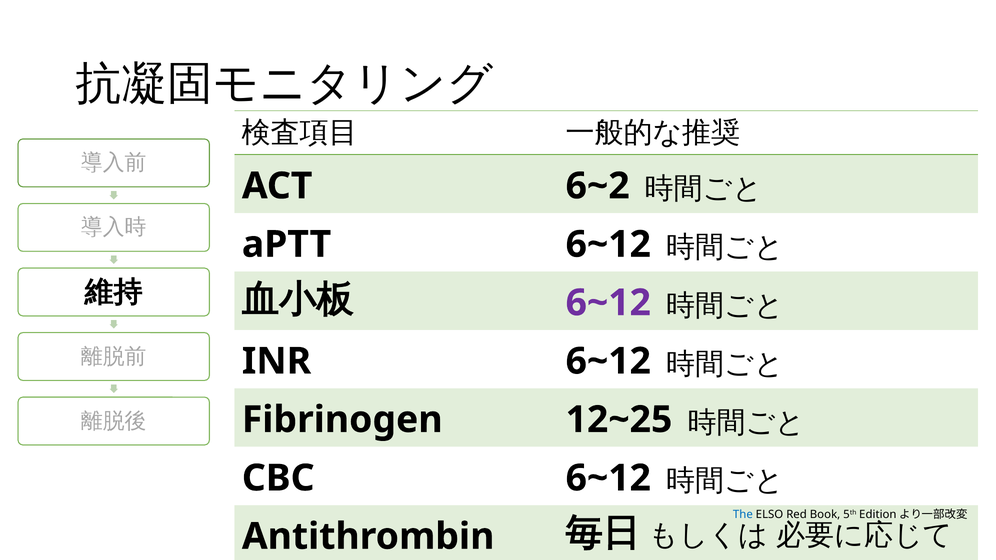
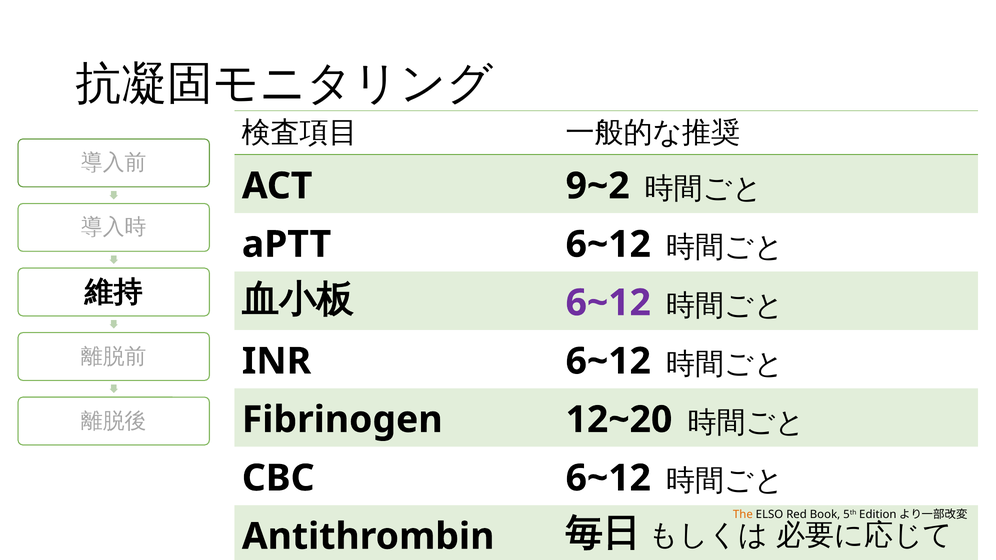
6~2: 6~2 -> 9~2
12~25: 12~25 -> 12~20
The colour: blue -> orange
